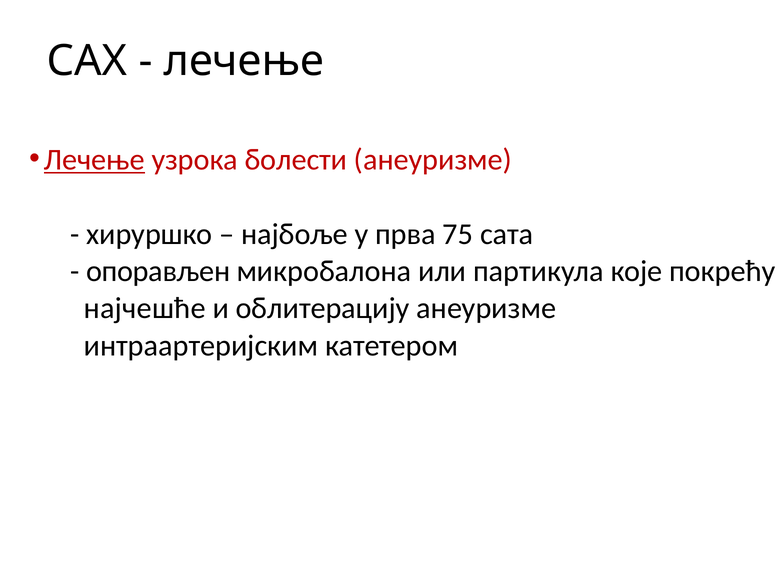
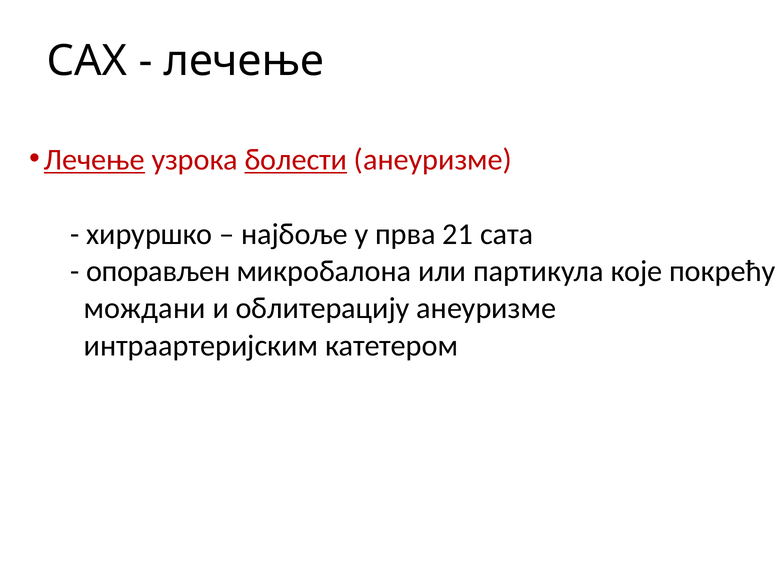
болести underline: none -> present
75: 75 -> 21
најчешће: најчешће -> мождани
